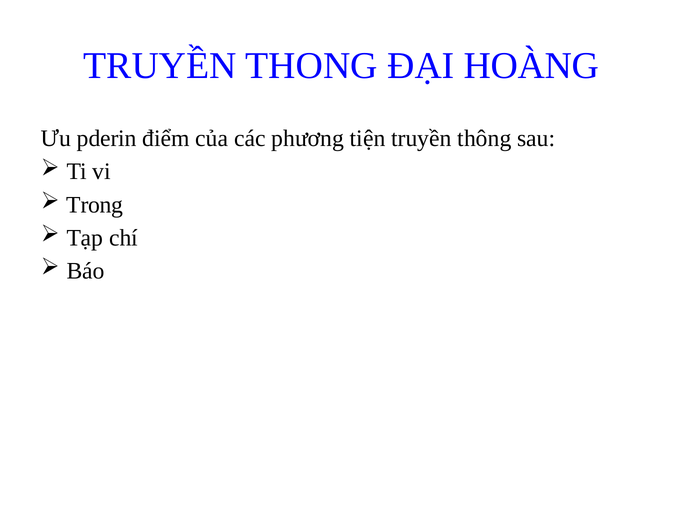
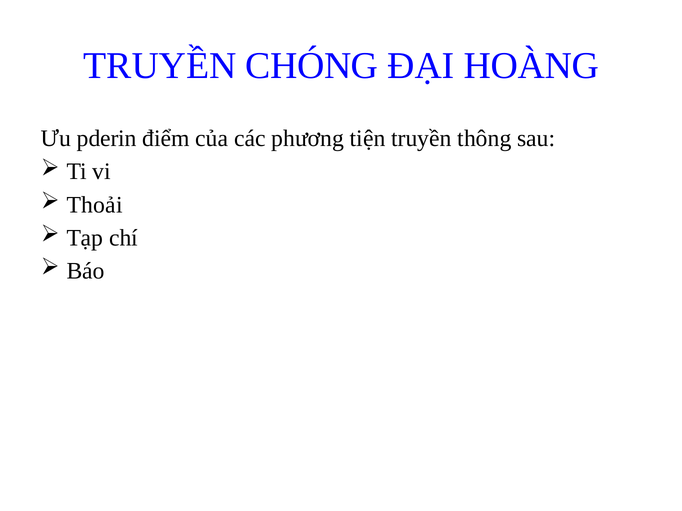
THONG: THONG -> CHÓNG
Trong: Trong -> Thoải
